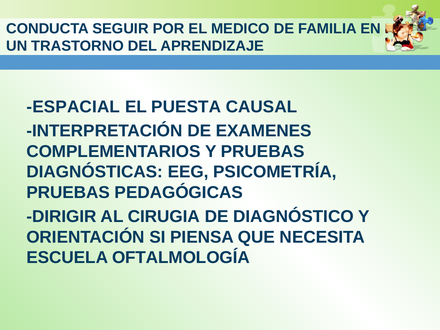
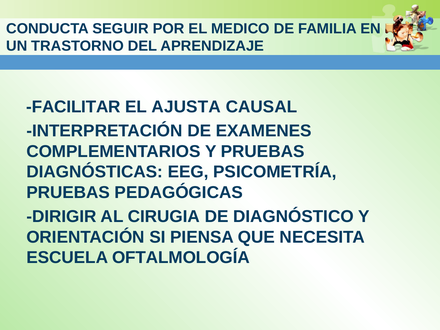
ESPACIAL: ESPACIAL -> FACILITAR
PUESTA: PUESTA -> AJUSTA
